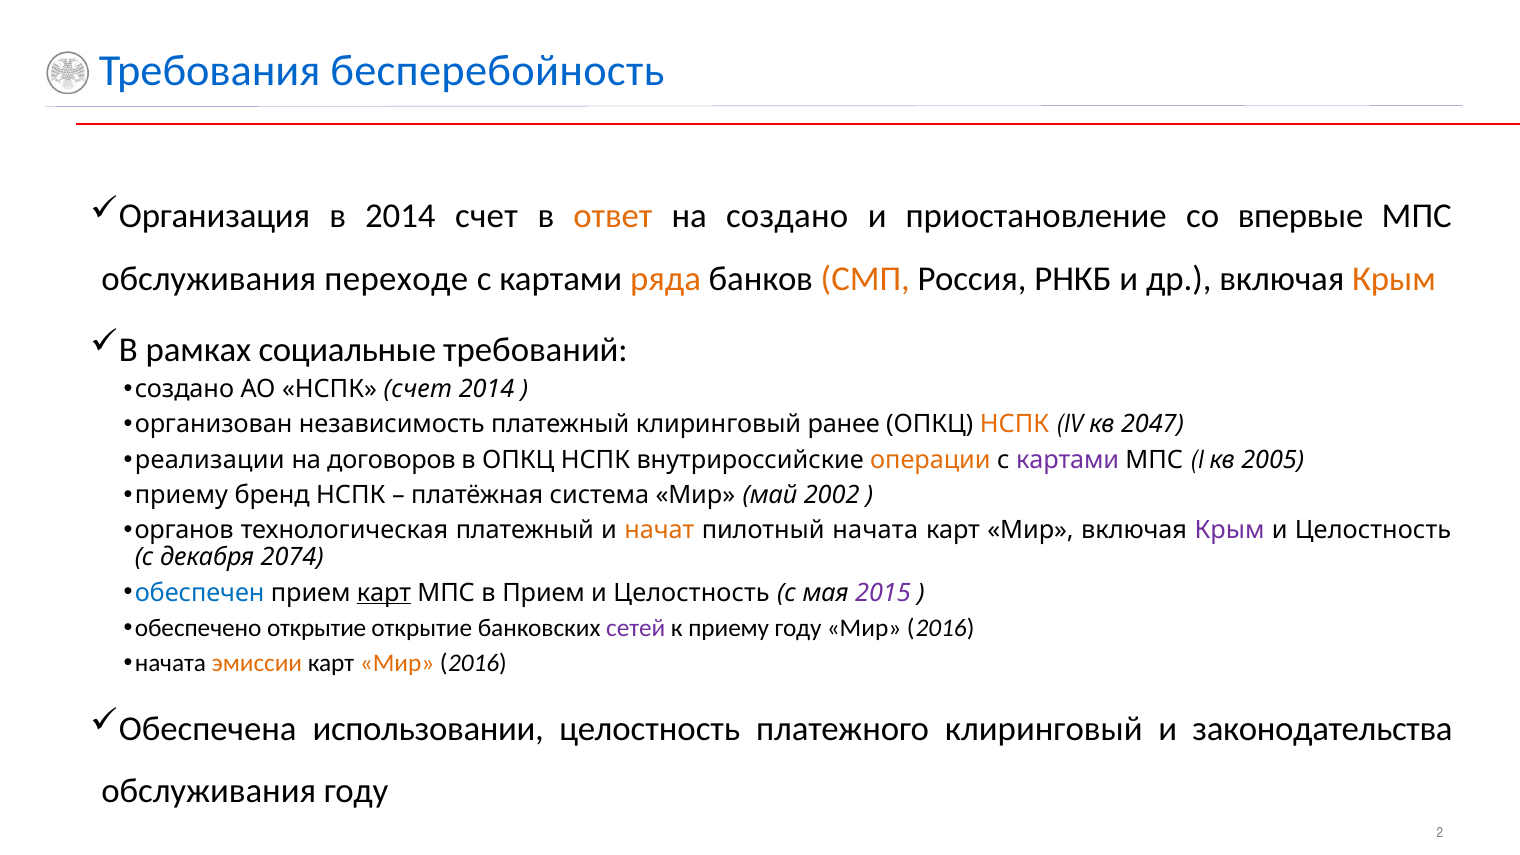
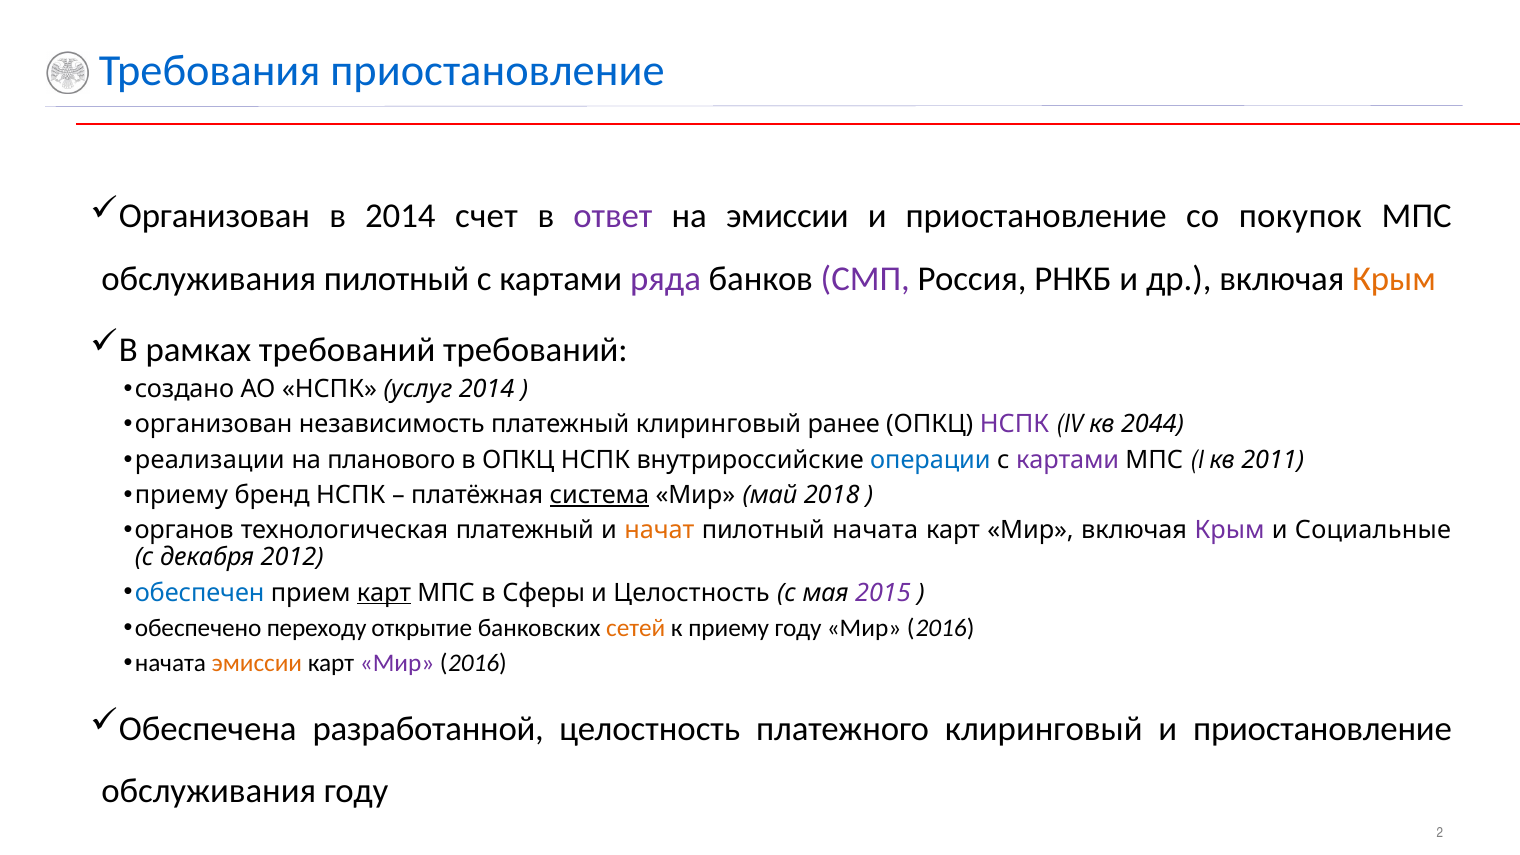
Требования бесперебойность: бесперебойность -> приостановление
Организация at (214, 216): Организация -> Организован
ответ colour: orange -> purple
на создано: создано -> эмиссии
впервые: впервые -> покупок
обслуживания переходе: переходе -> пилотный
ряда colour: orange -> purple
СМП colour: orange -> purple
рамках социальные: социальные -> требований
НСПК счет: счет -> услуг
НСПК at (1015, 425) colour: orange -> purple
2047: 2047 -> 2044
договоров: договоров -> планового
операции colour: orange -> blue
2005: 2005 -> 2011
система underline: none -> present
2002: 2002 -> 2018
Целостность at (1373, 530): Целостность -> Социальные
2074: 2074 -> 2012
в Прием: Прием -> Сферы
обеспечено открытие: открытие -> переходу
сетей colour: purple -> orange
Мир at (397, 663) colour: orange -> purple
использовании: использовании -> разработанной
законодательства at (1323, 729): законодательства -> приостановление
